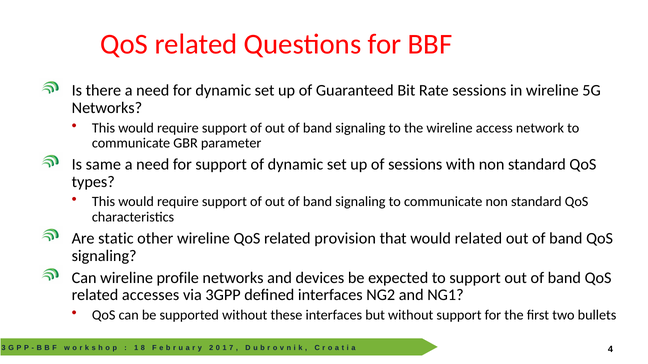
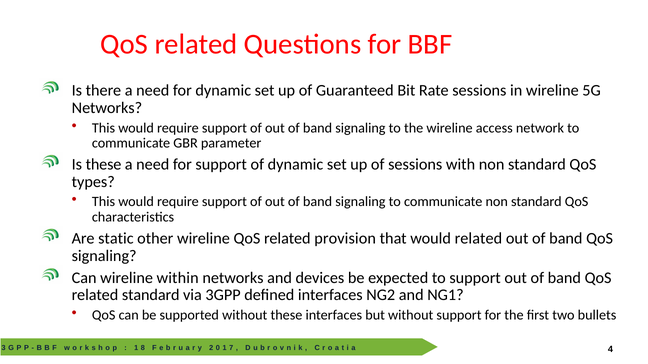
Is same: same -> these
profile: profile -> within
related accesses: accesses -> standard
